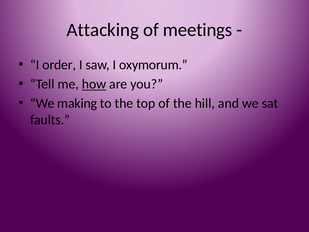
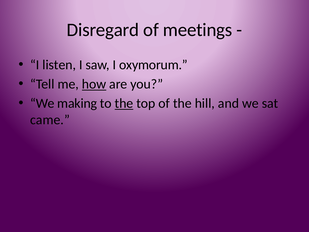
Attacking: Attacking -> Disregard
order: order -> listen
the at (124, 103) underline: none -> present
faults: faults -> came
